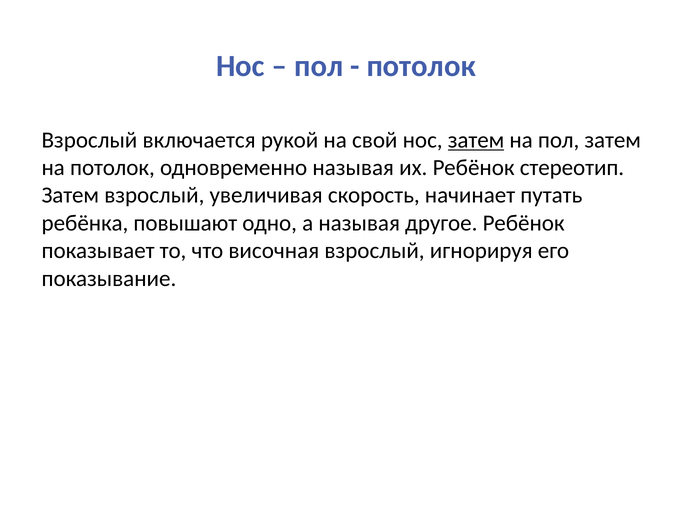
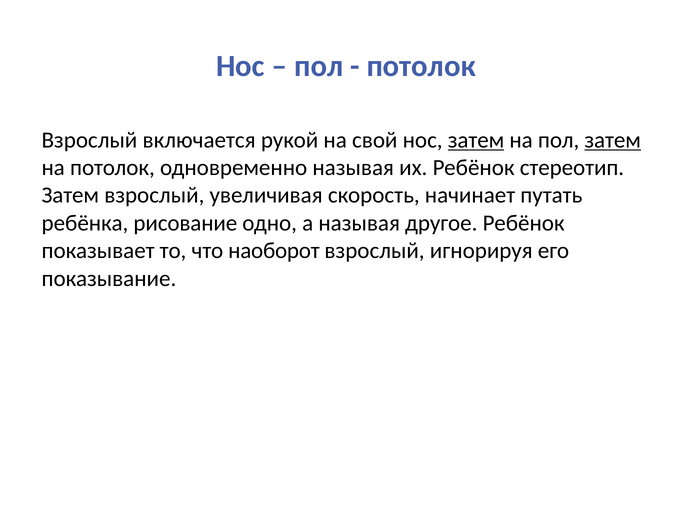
затем at (613, 140) underline: none -> present
повышают: повышают -> рисование
височная: височная -> наоборот
